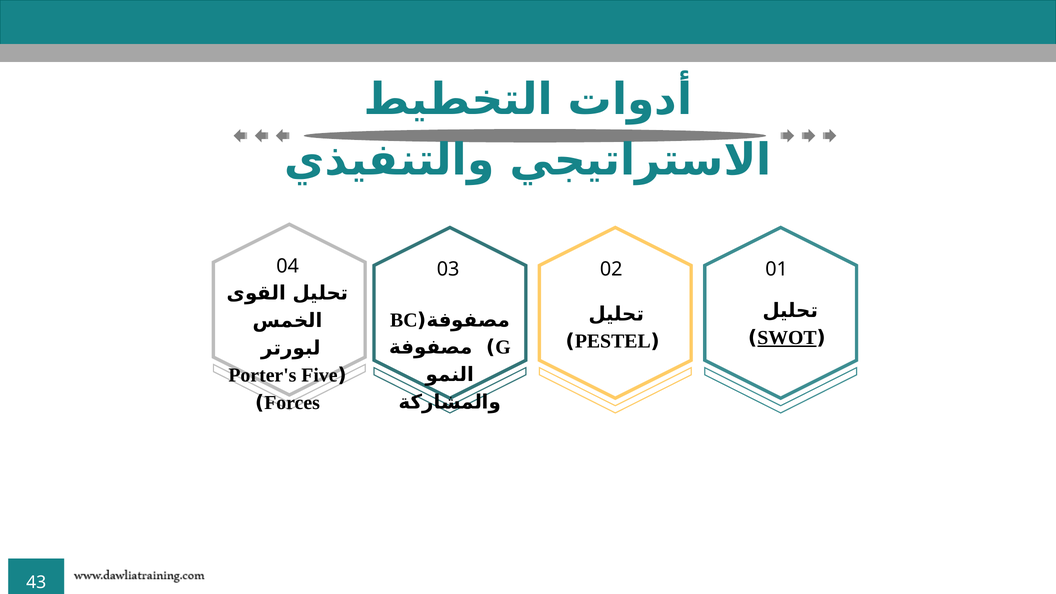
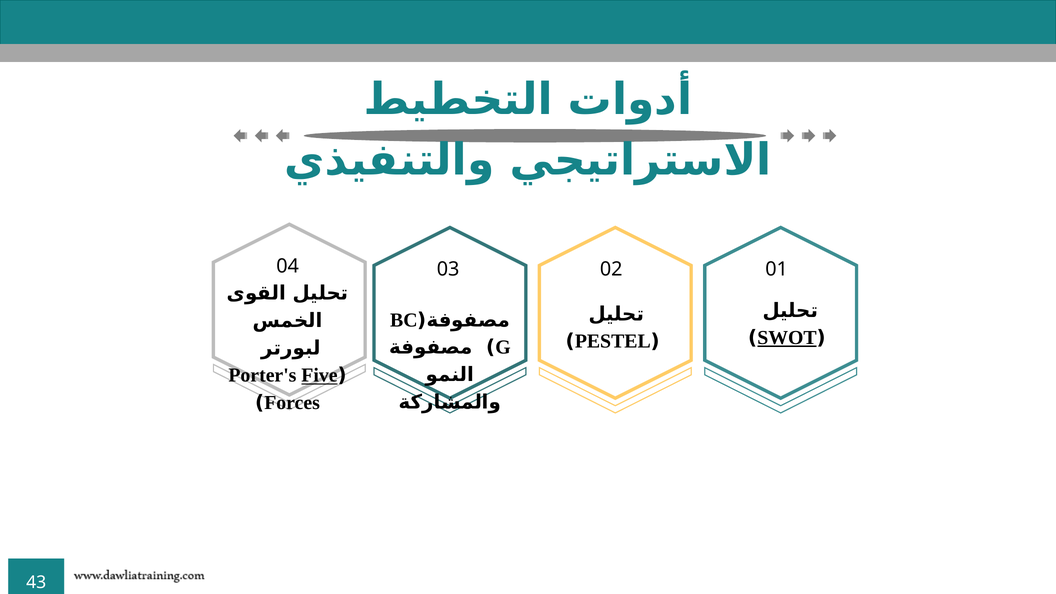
Five underline: none -> present
